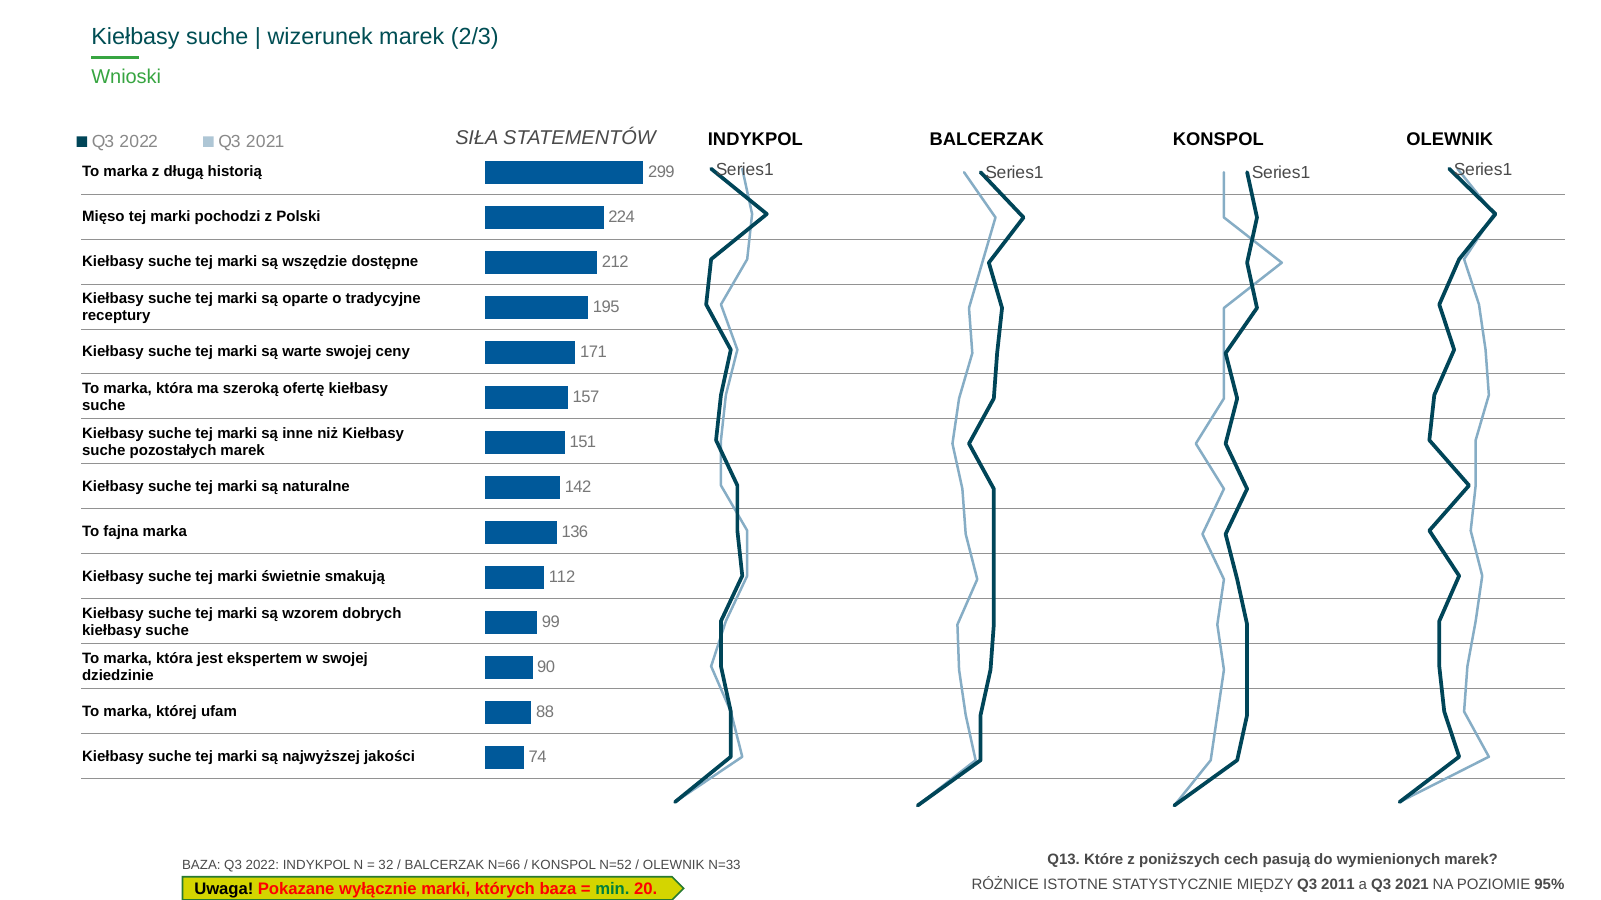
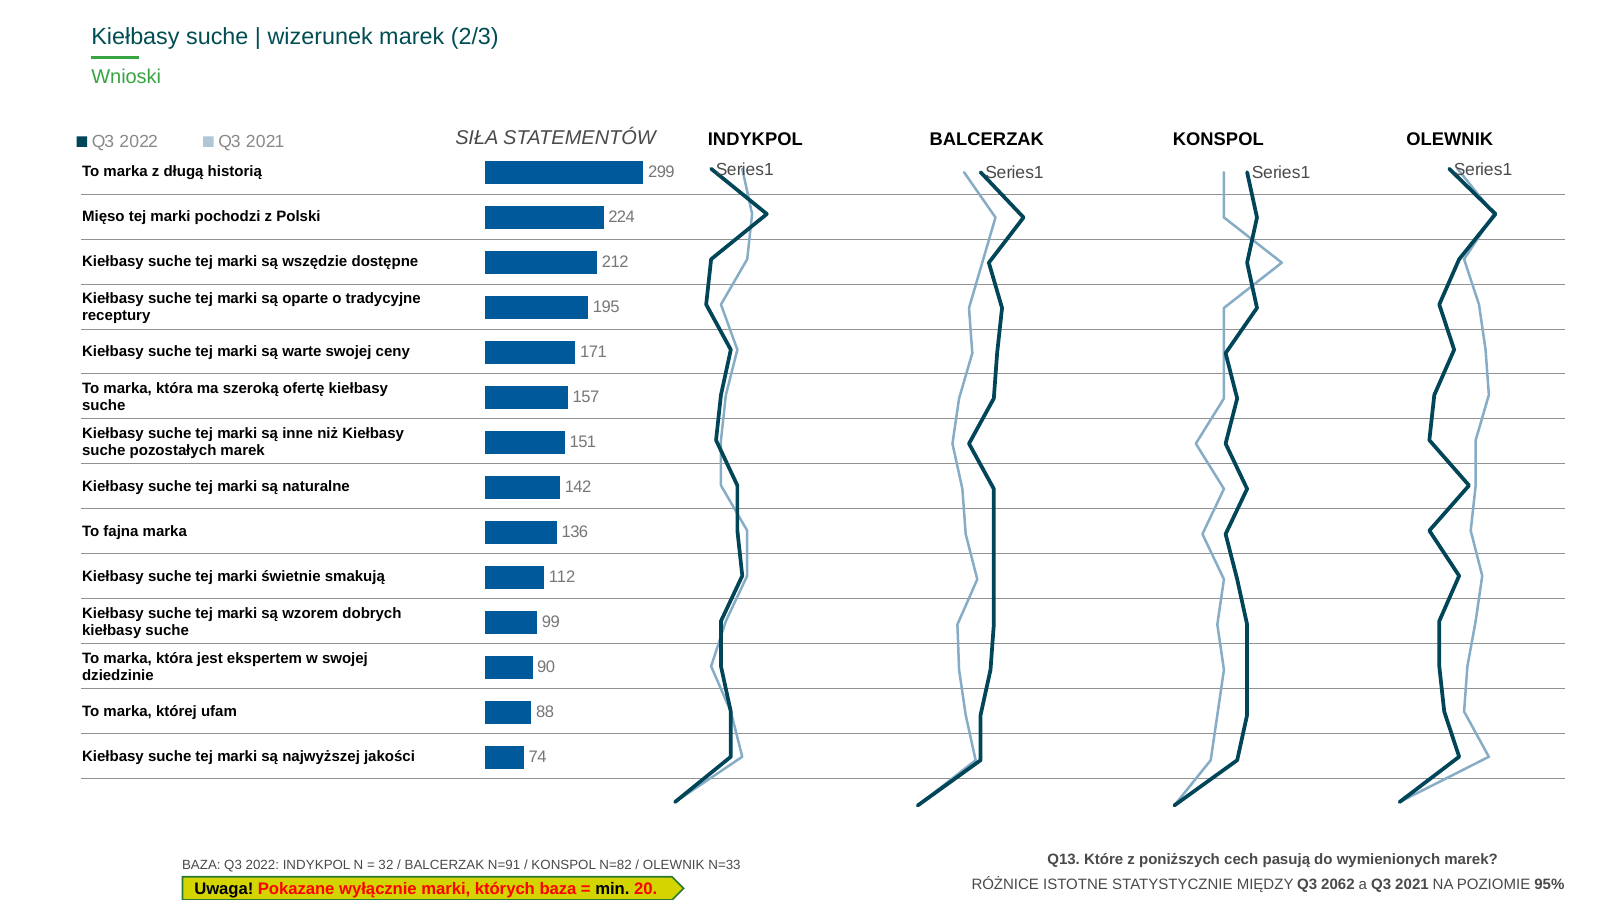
N=66: N=66 -> N=91
N=52: N=52 -> N=82
2011: 2011 -> 2062
min colour: green -> black
